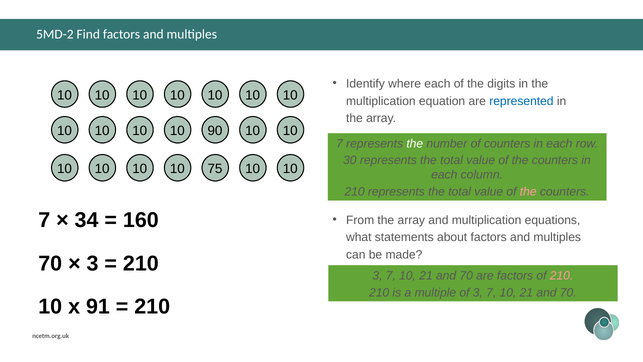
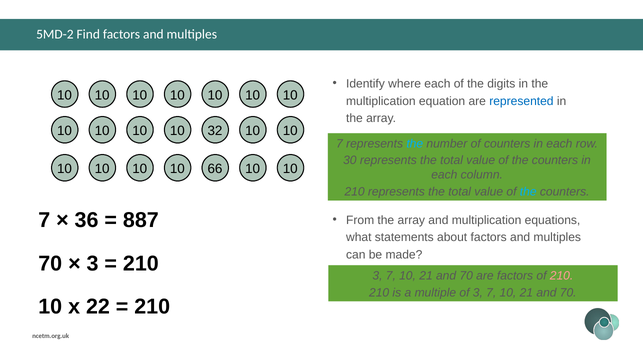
90: 90 -> 32
the at (415, 143) colour: white -> light blue
75: 75 -> 66
the at (528, 192) colour: pink -> light blue
34: 34 -> 36
160: 160 -> 887
91: 91 -> 22
